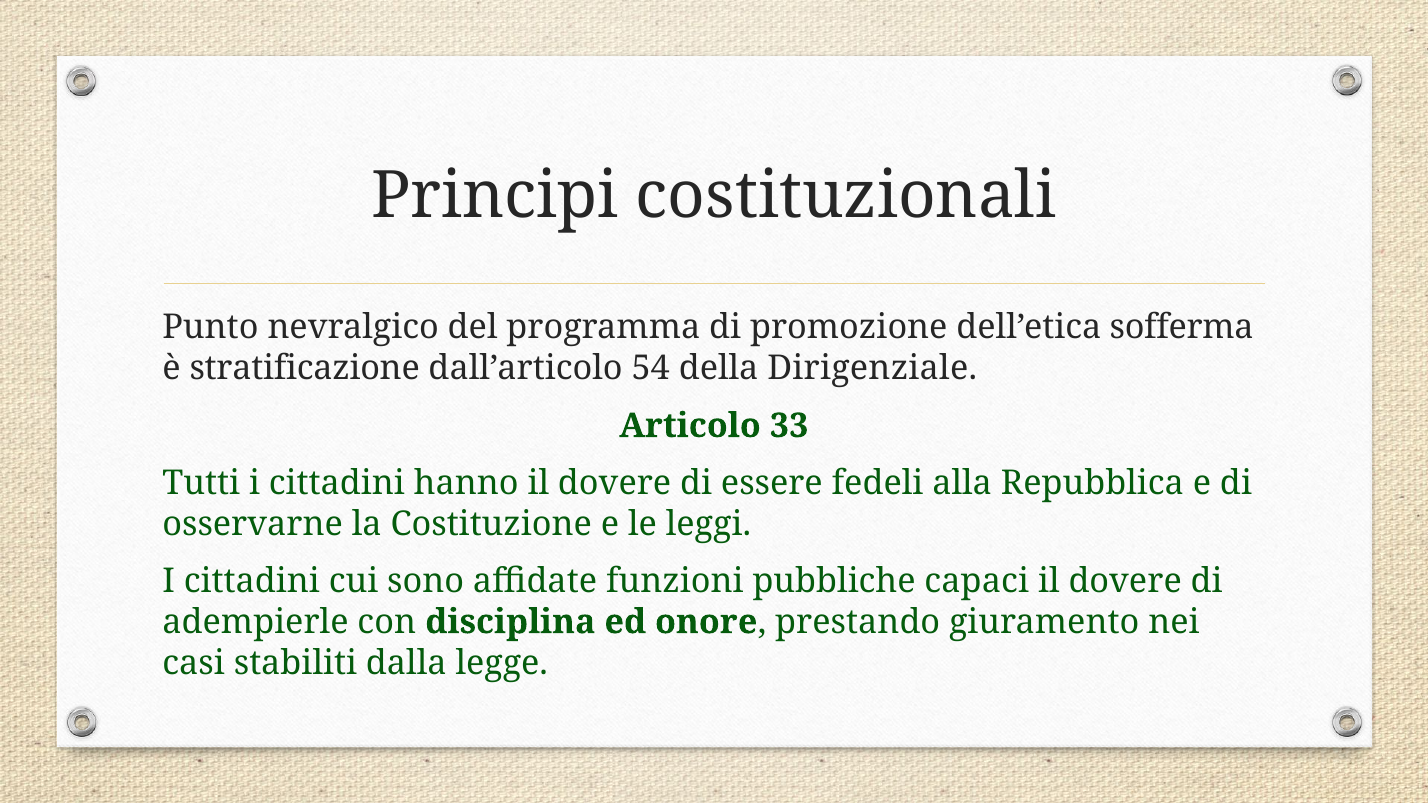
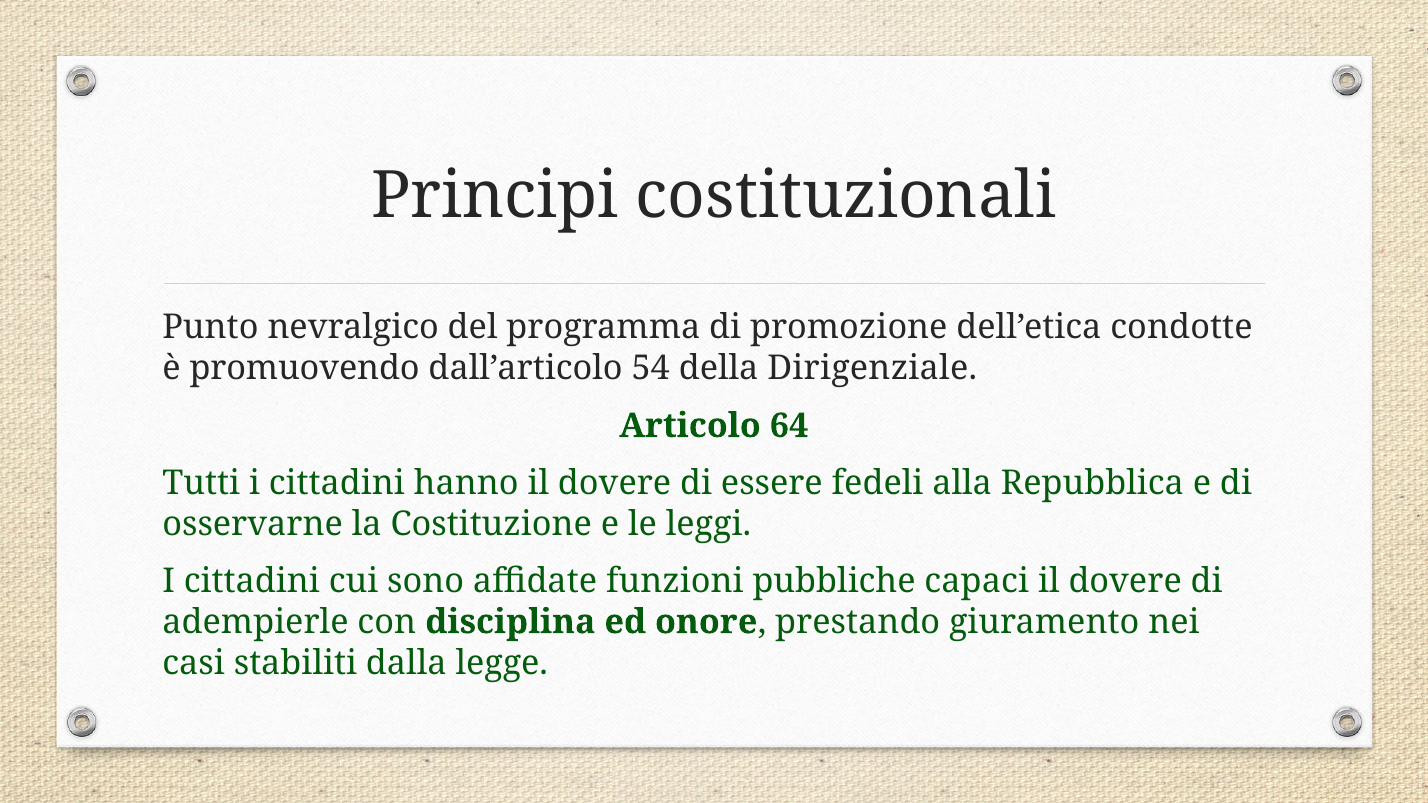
sofferma: sofferma -> condotte
stratificazione: stratificazione -> promuovendo
33: 33 -> 64
